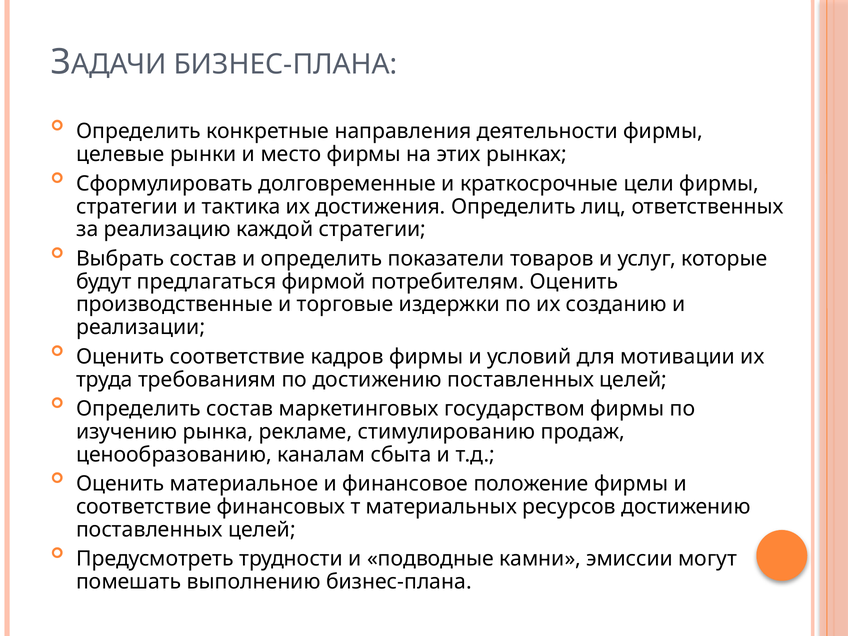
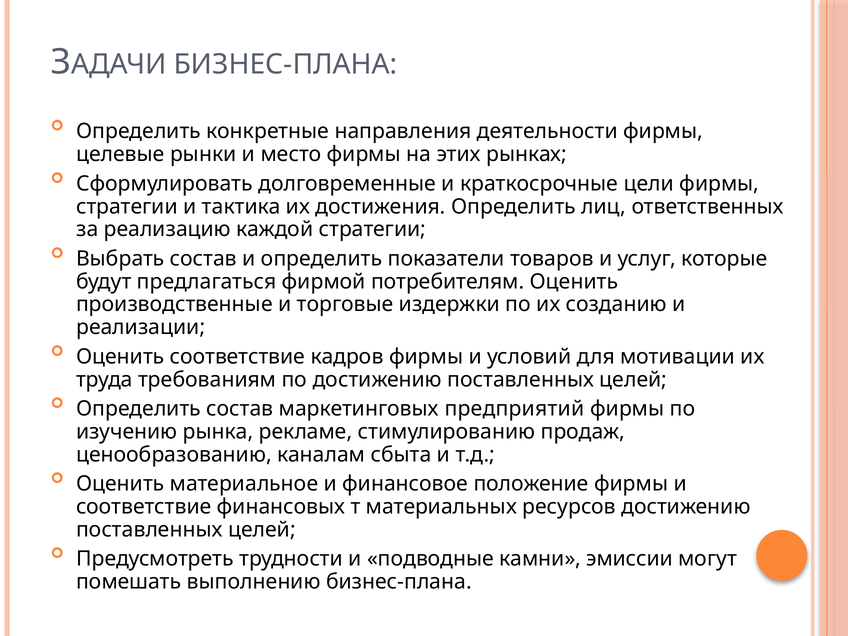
государством: государством -> предприятий
